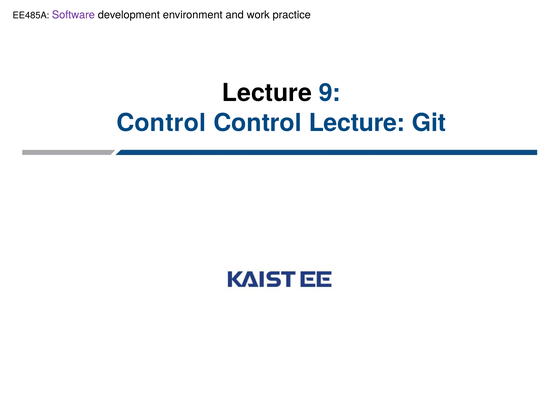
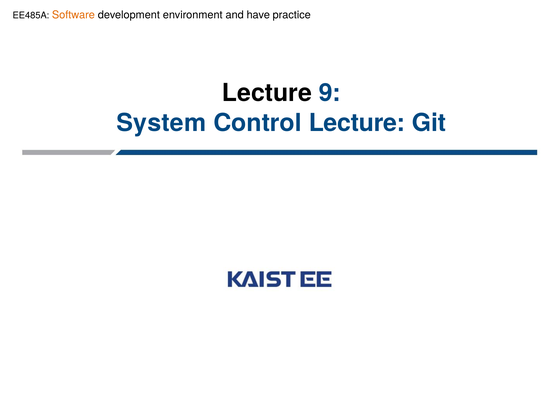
Software colour: purple -> orange
work: work -> have
Control at (161, 123): Control -> System
